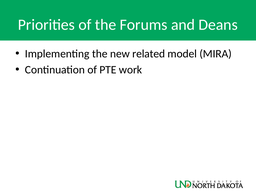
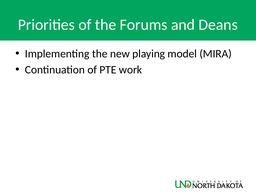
related: related -> playing
